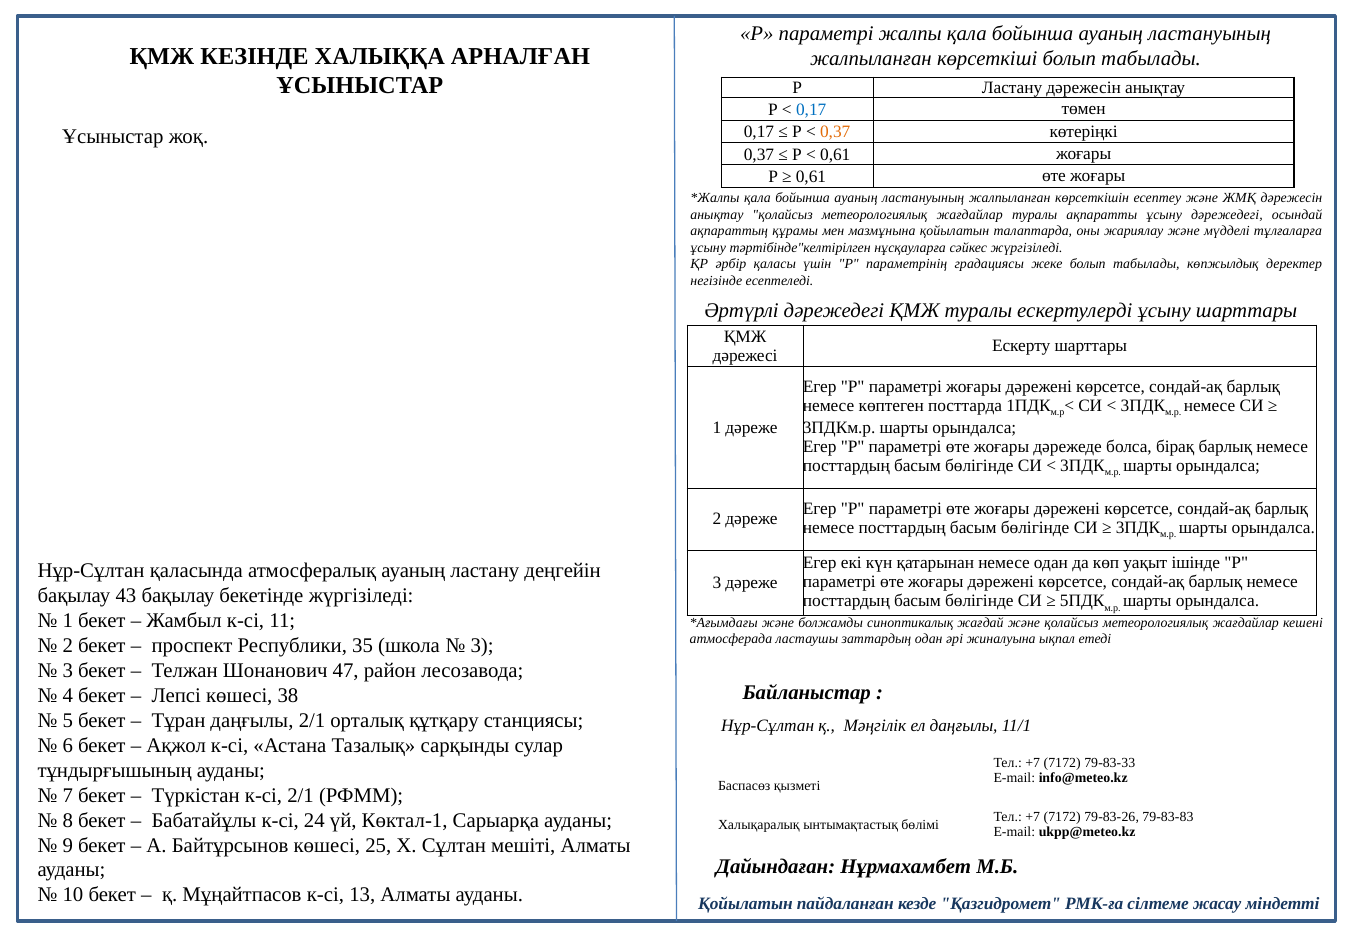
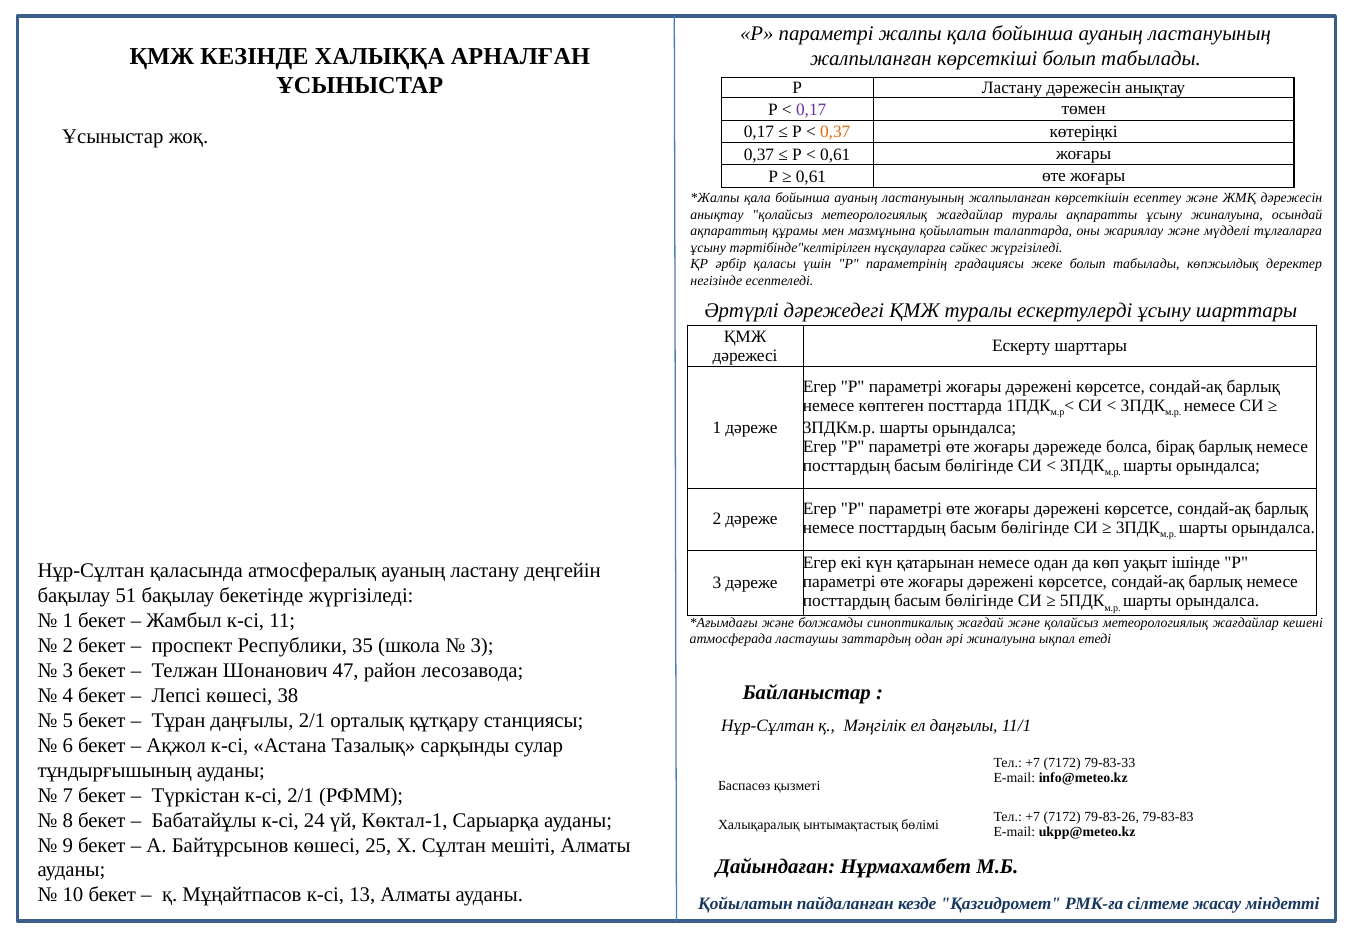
0,17 at (811, 110) colour: blue -> purple
ұсыну дәрежедегі: дәрежедегі -> жиналуына
43: 43 -> 51
